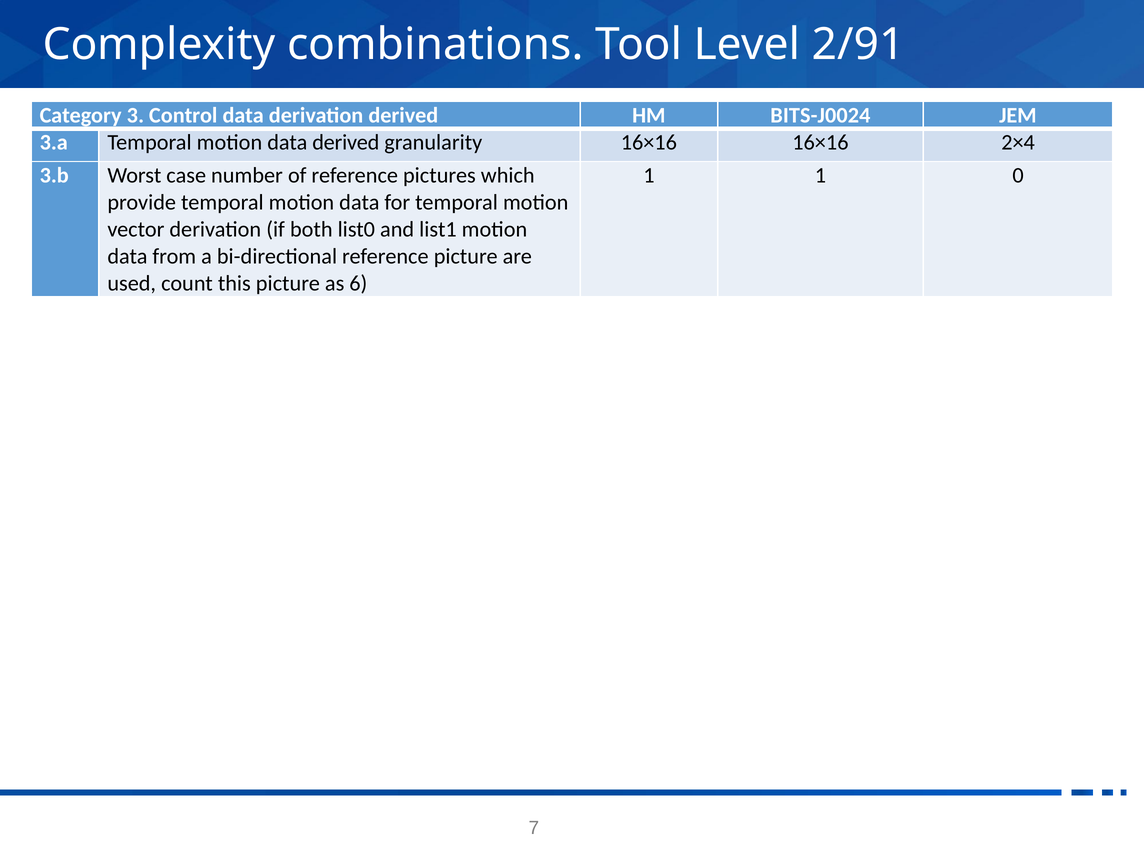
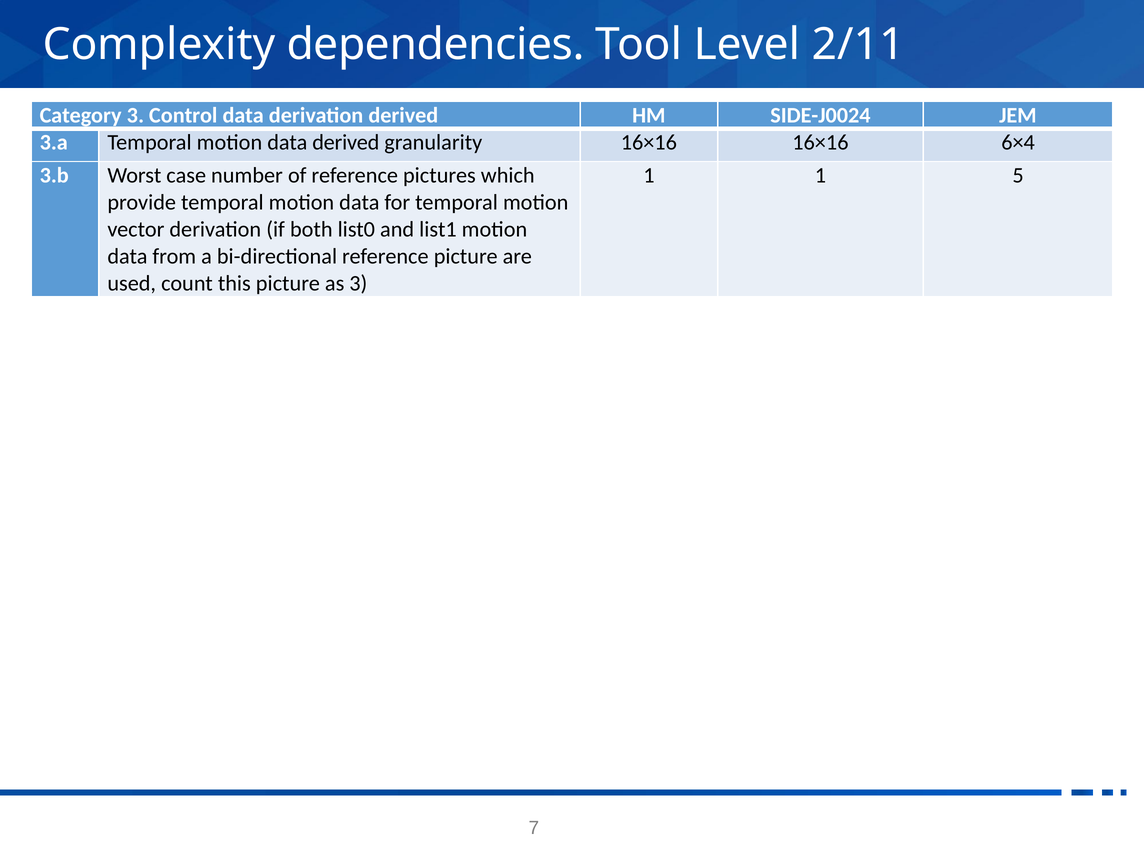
combinations: combinations -> dependencies
2/91: 2/91 -> 2/11
BITS-J0024: BITS-J0024 -> SIDE-J0024
2×4: 2×4 -> 6×4
0: 0 -> 5
as 6: 6 -> 3
